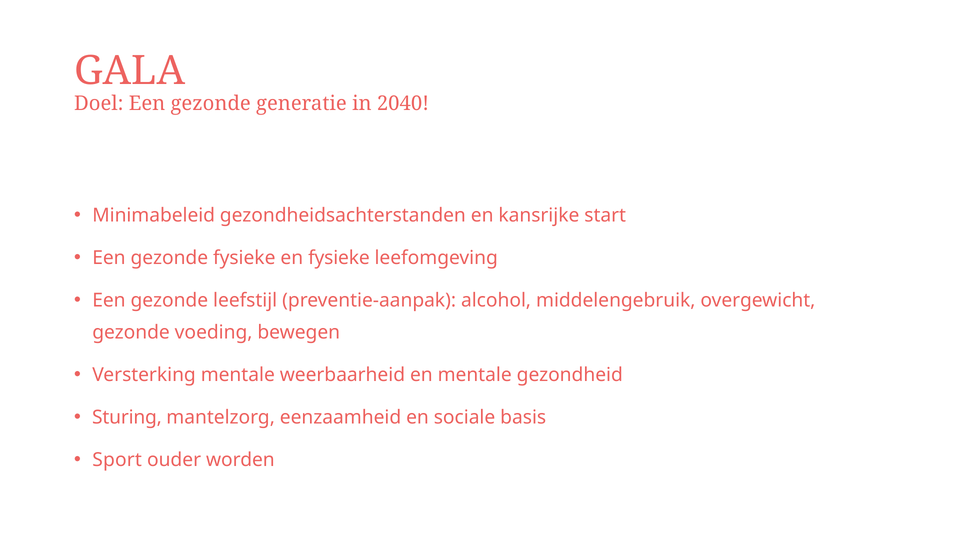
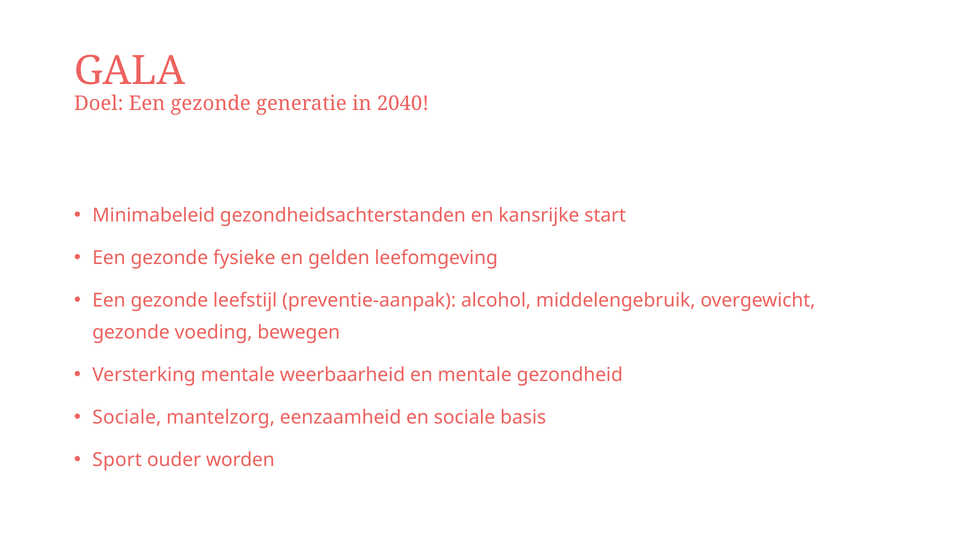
en fysieke: fysieke -> gelden
Sturing at (127, 417): Sturing -> Sociale
